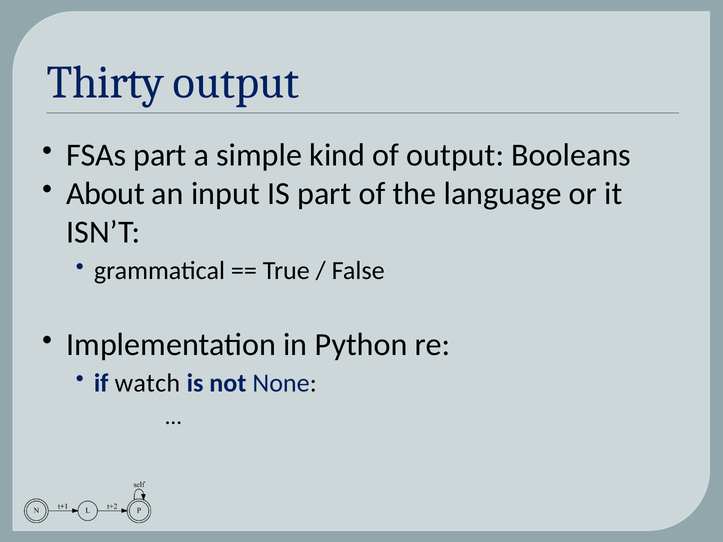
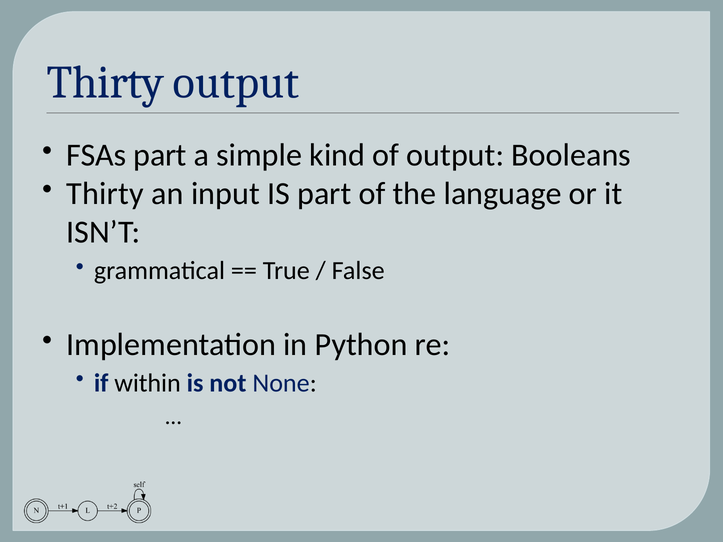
About at (105, 194): About -> Thirty
watch: watch -> within
